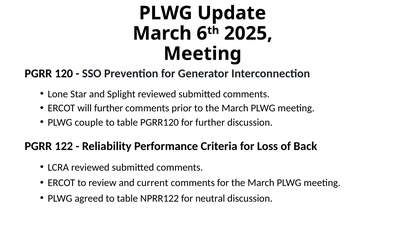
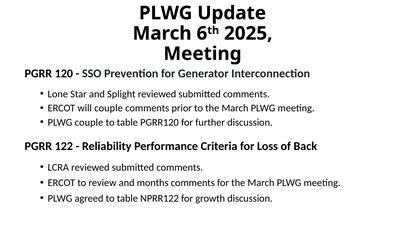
will further: further -> couple
current: current -> months
neutral: neutral -> growth
